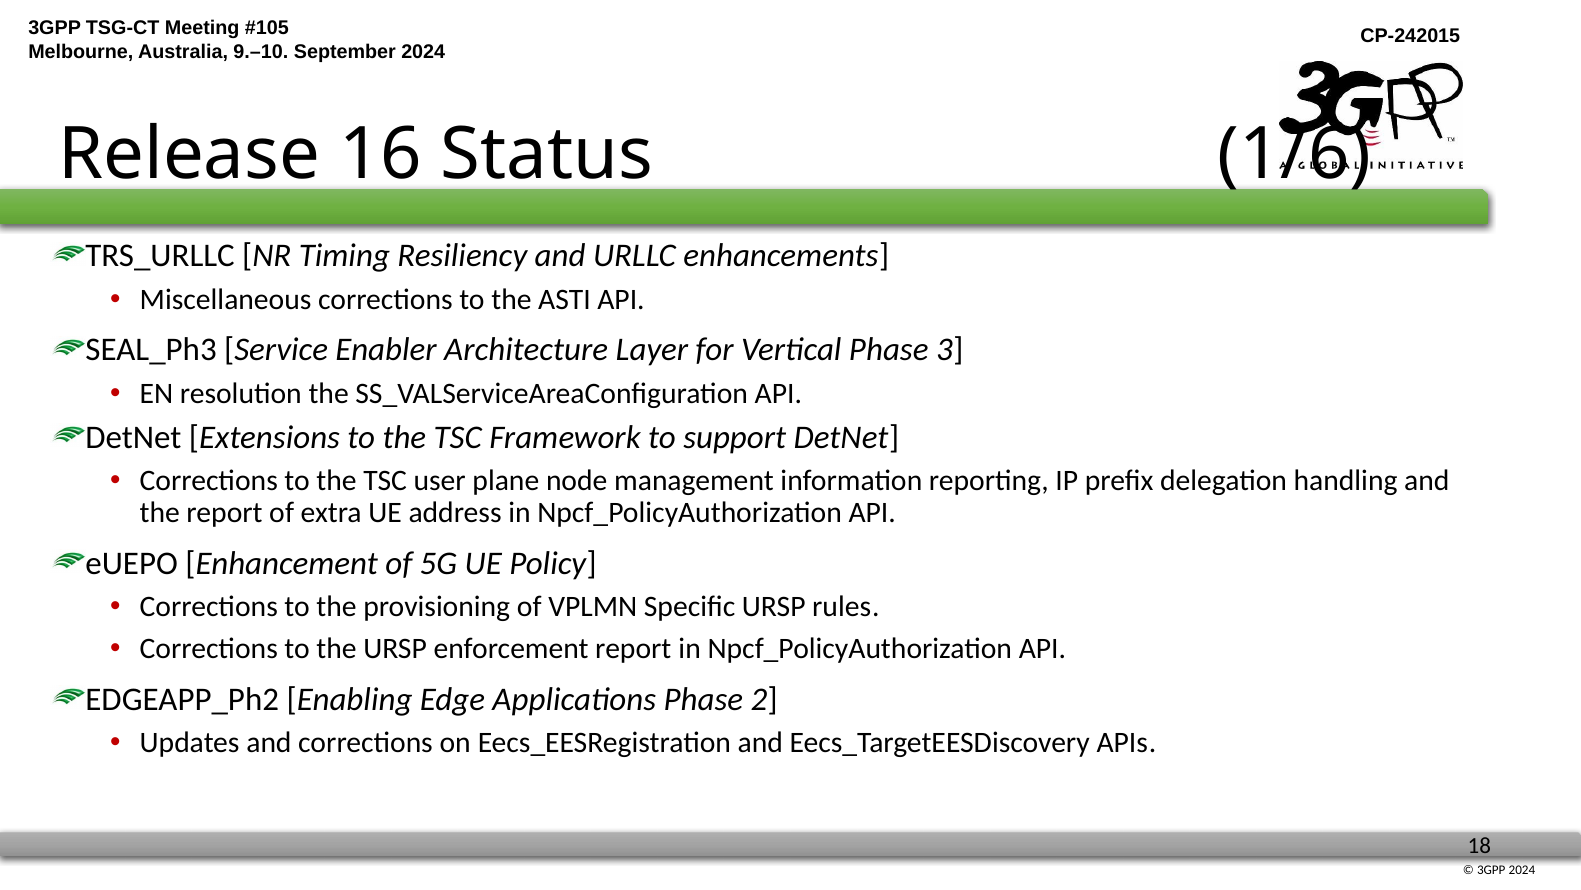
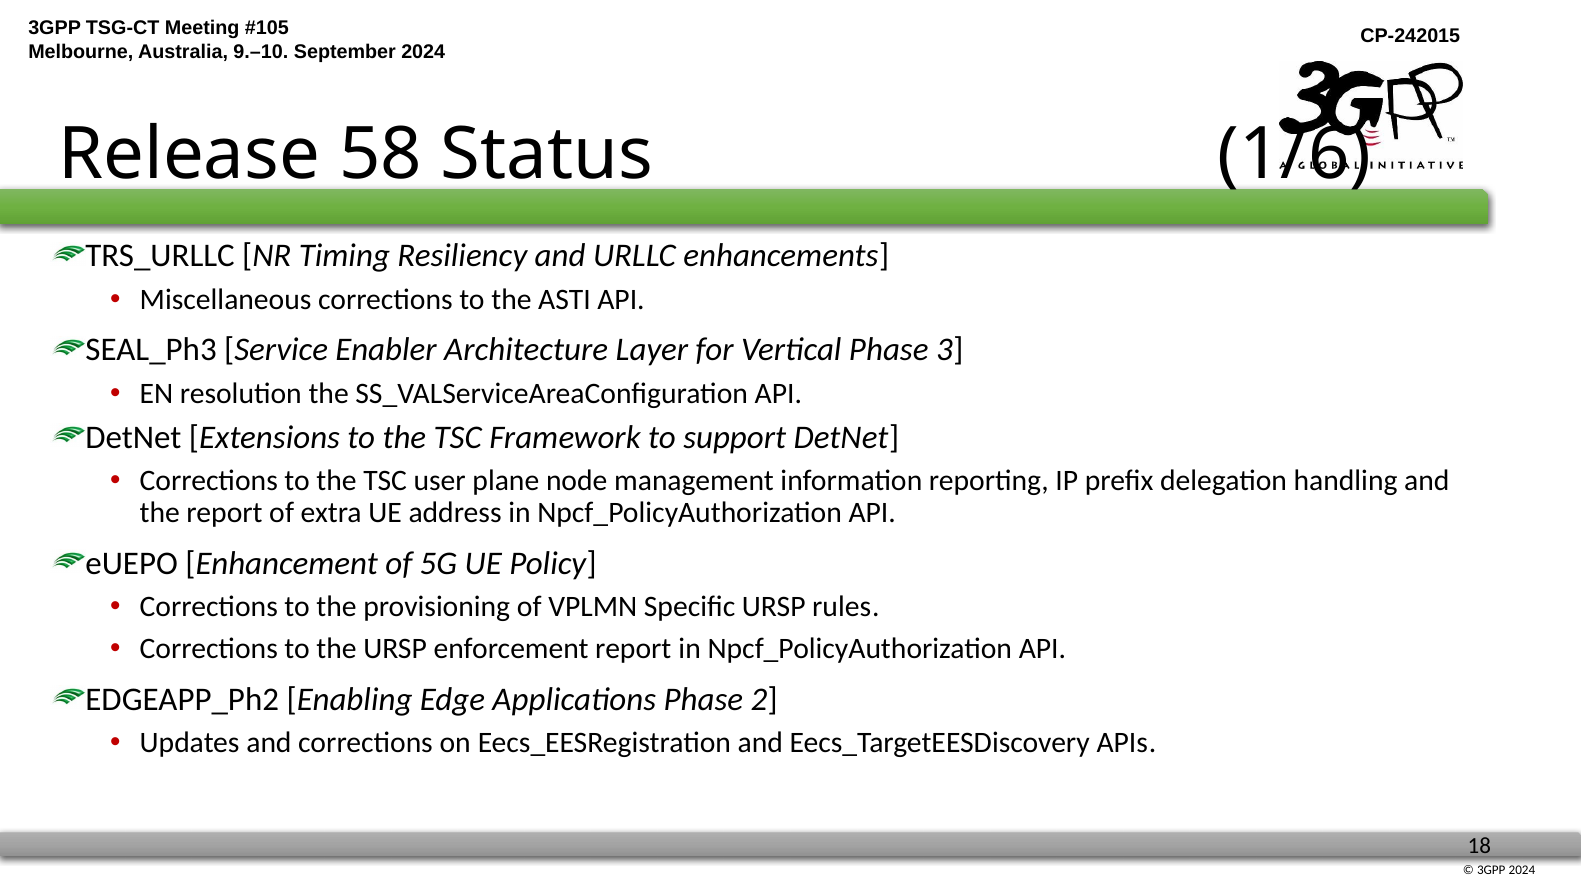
16: 16 -> 58
